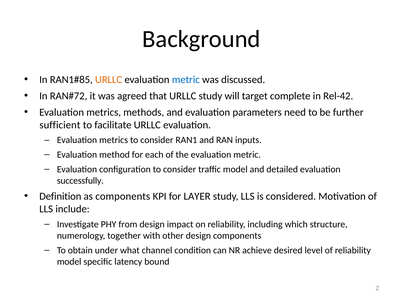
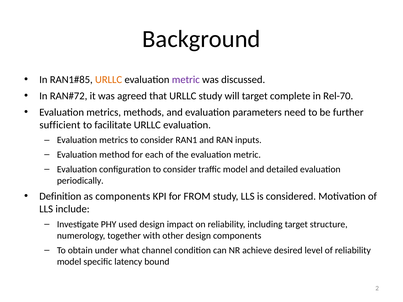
metric at (186, 80) colour: blue -> purple
Rel-42: Rel-42 -> Rel-70
successfully: successfully -> periodically
LAYER: LAYER -> FROM
from: from -> used
including which: which -> target
